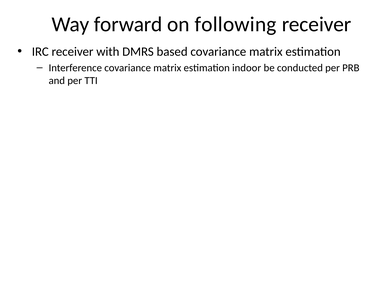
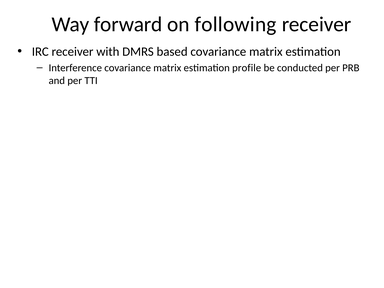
indoor: indoor -> profile
